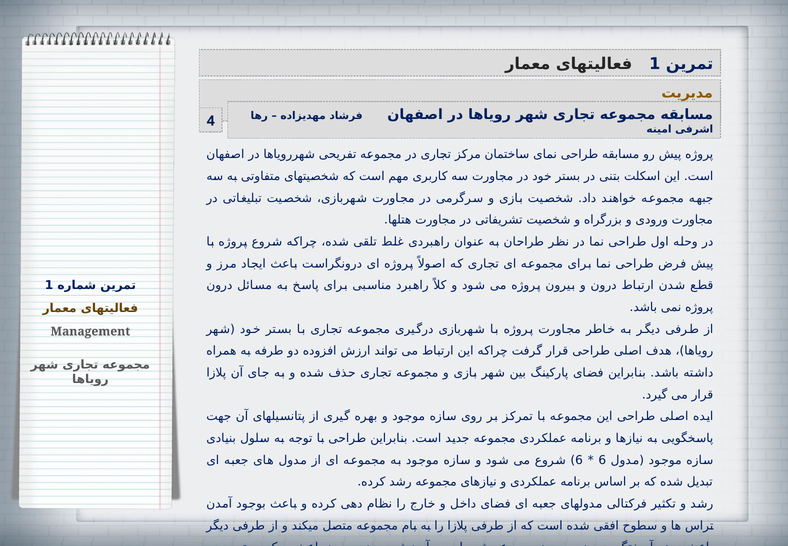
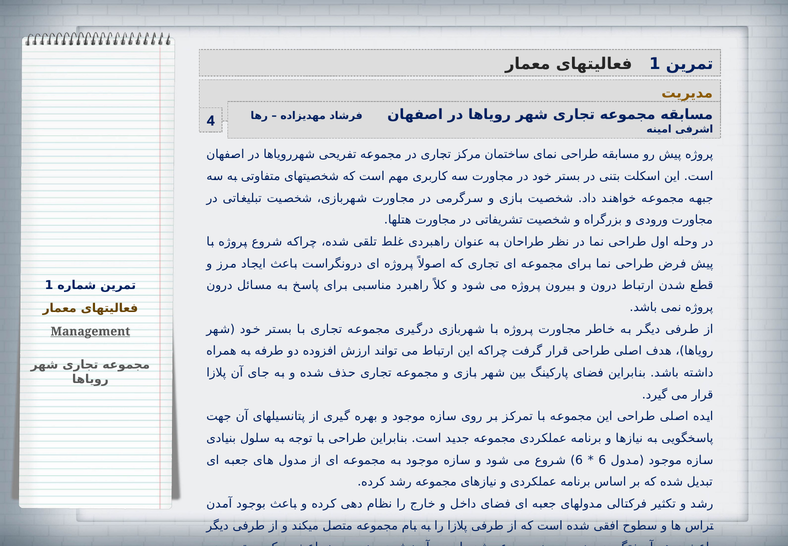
Management at (90, 331) underline: none -> present
